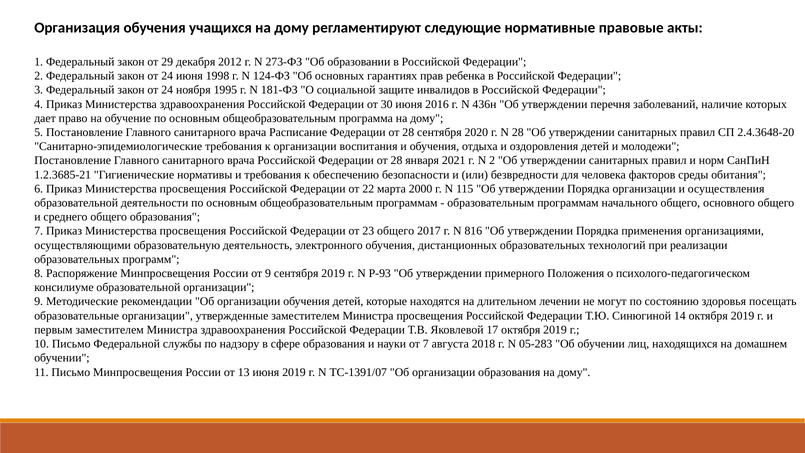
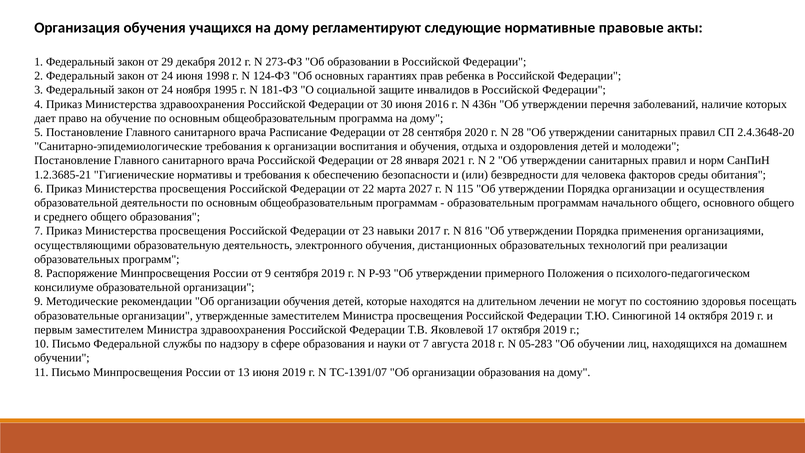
2000: 2000 -> 2027
23 общего: общего -> навыки
